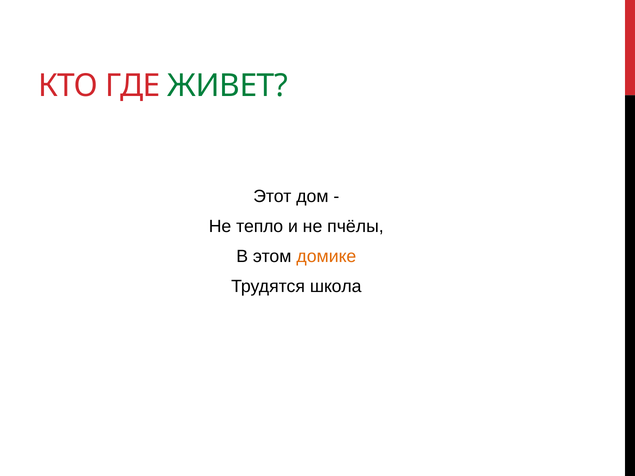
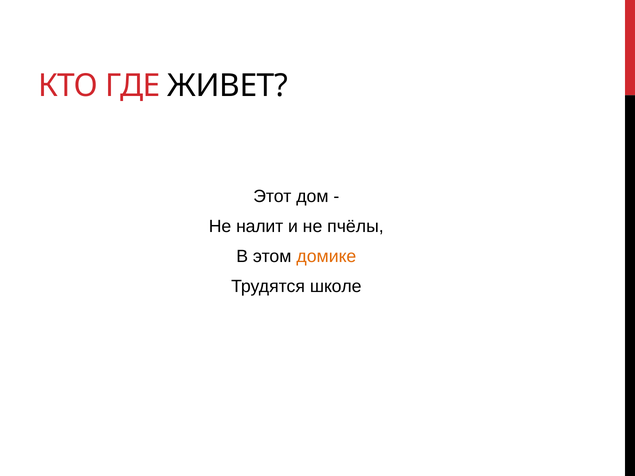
ЖИВЕТ colour: green -> black
тепло: тепло -> налит
школа: школа -> школе
